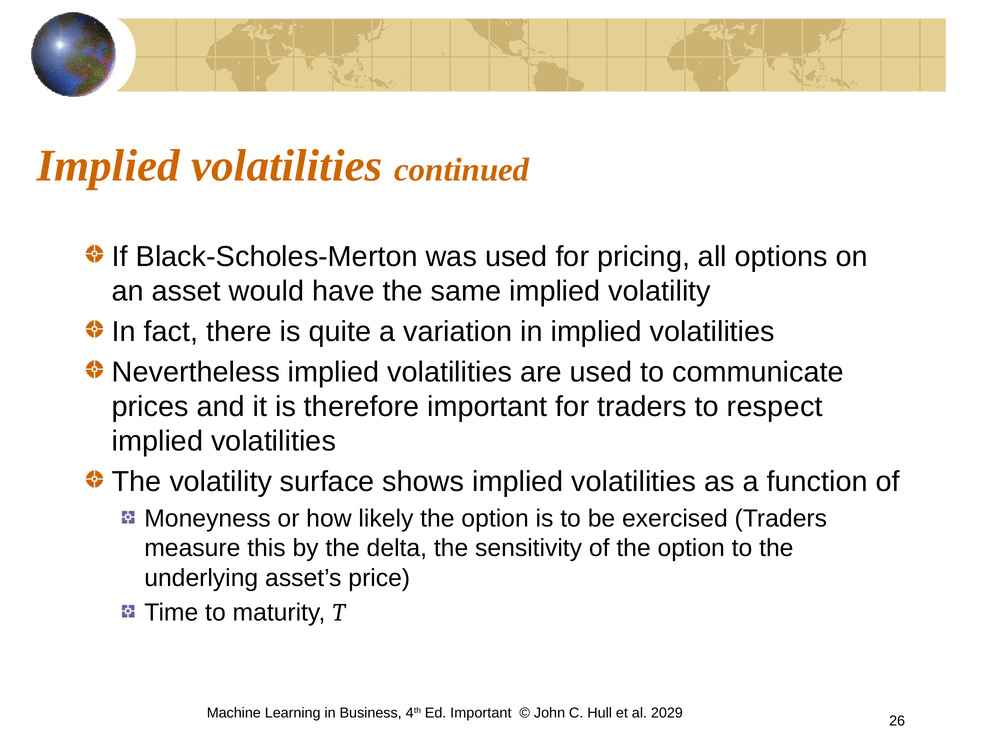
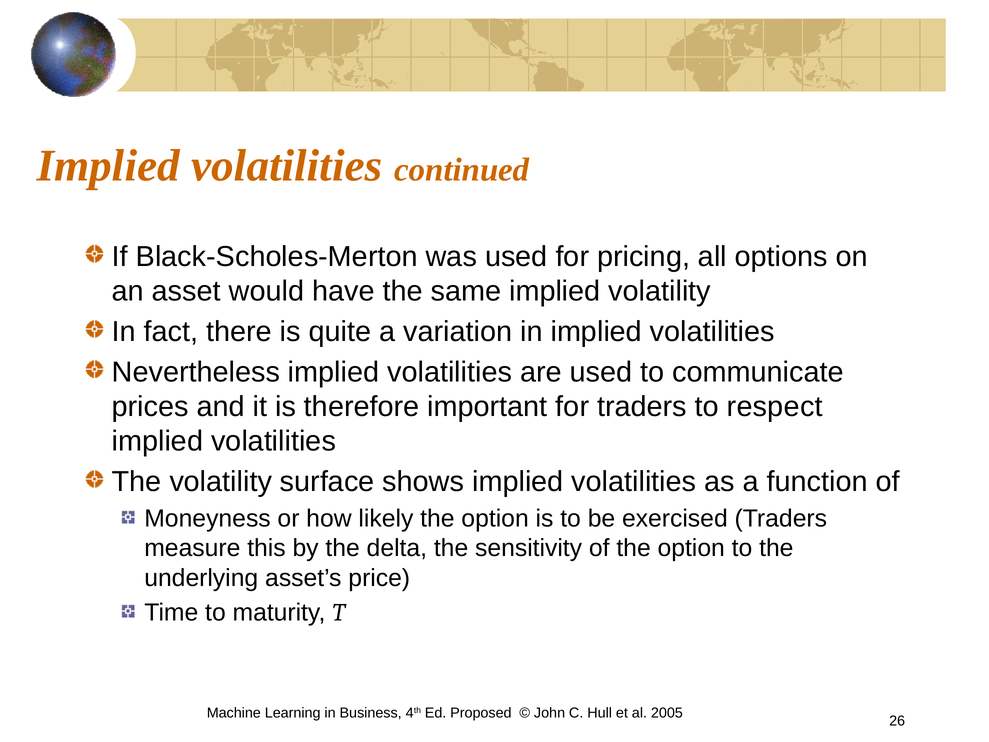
Ed Important: Important -> Proposed
2029: 2029 -> 2005
